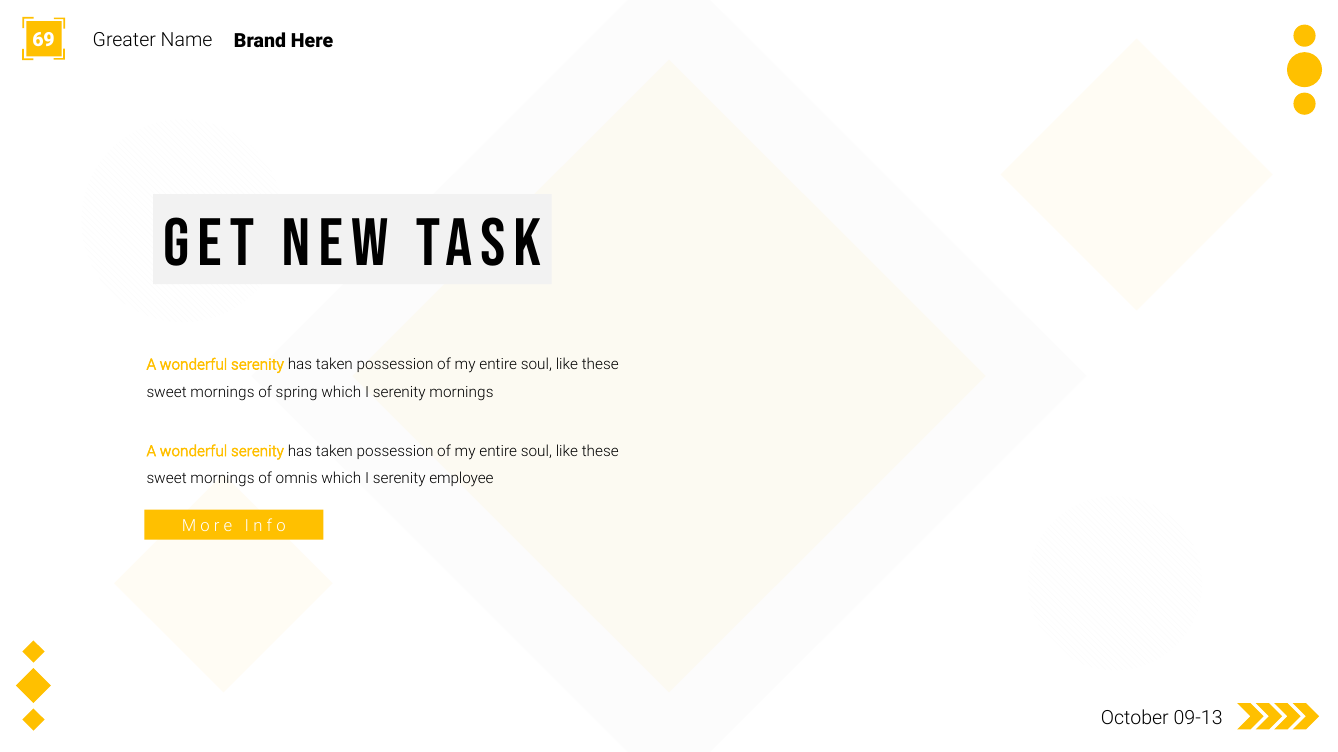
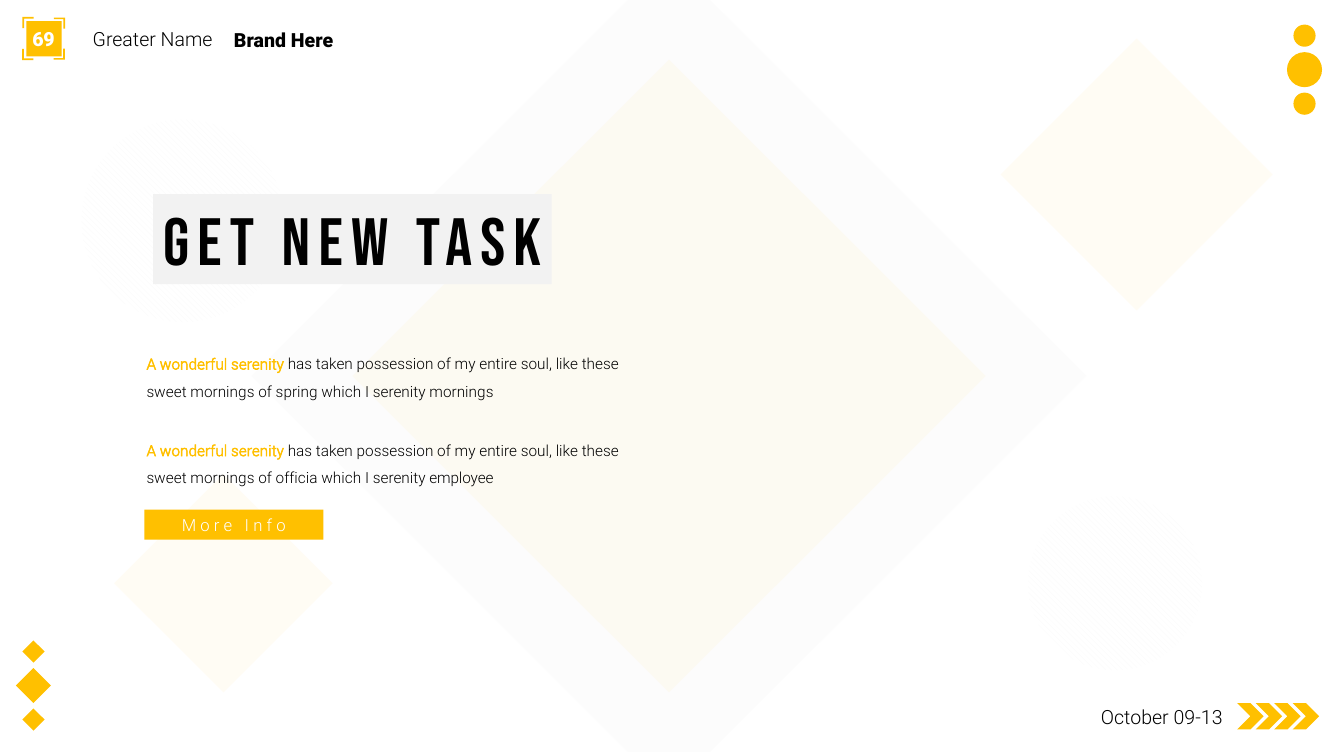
omnis: omnis -> officia
